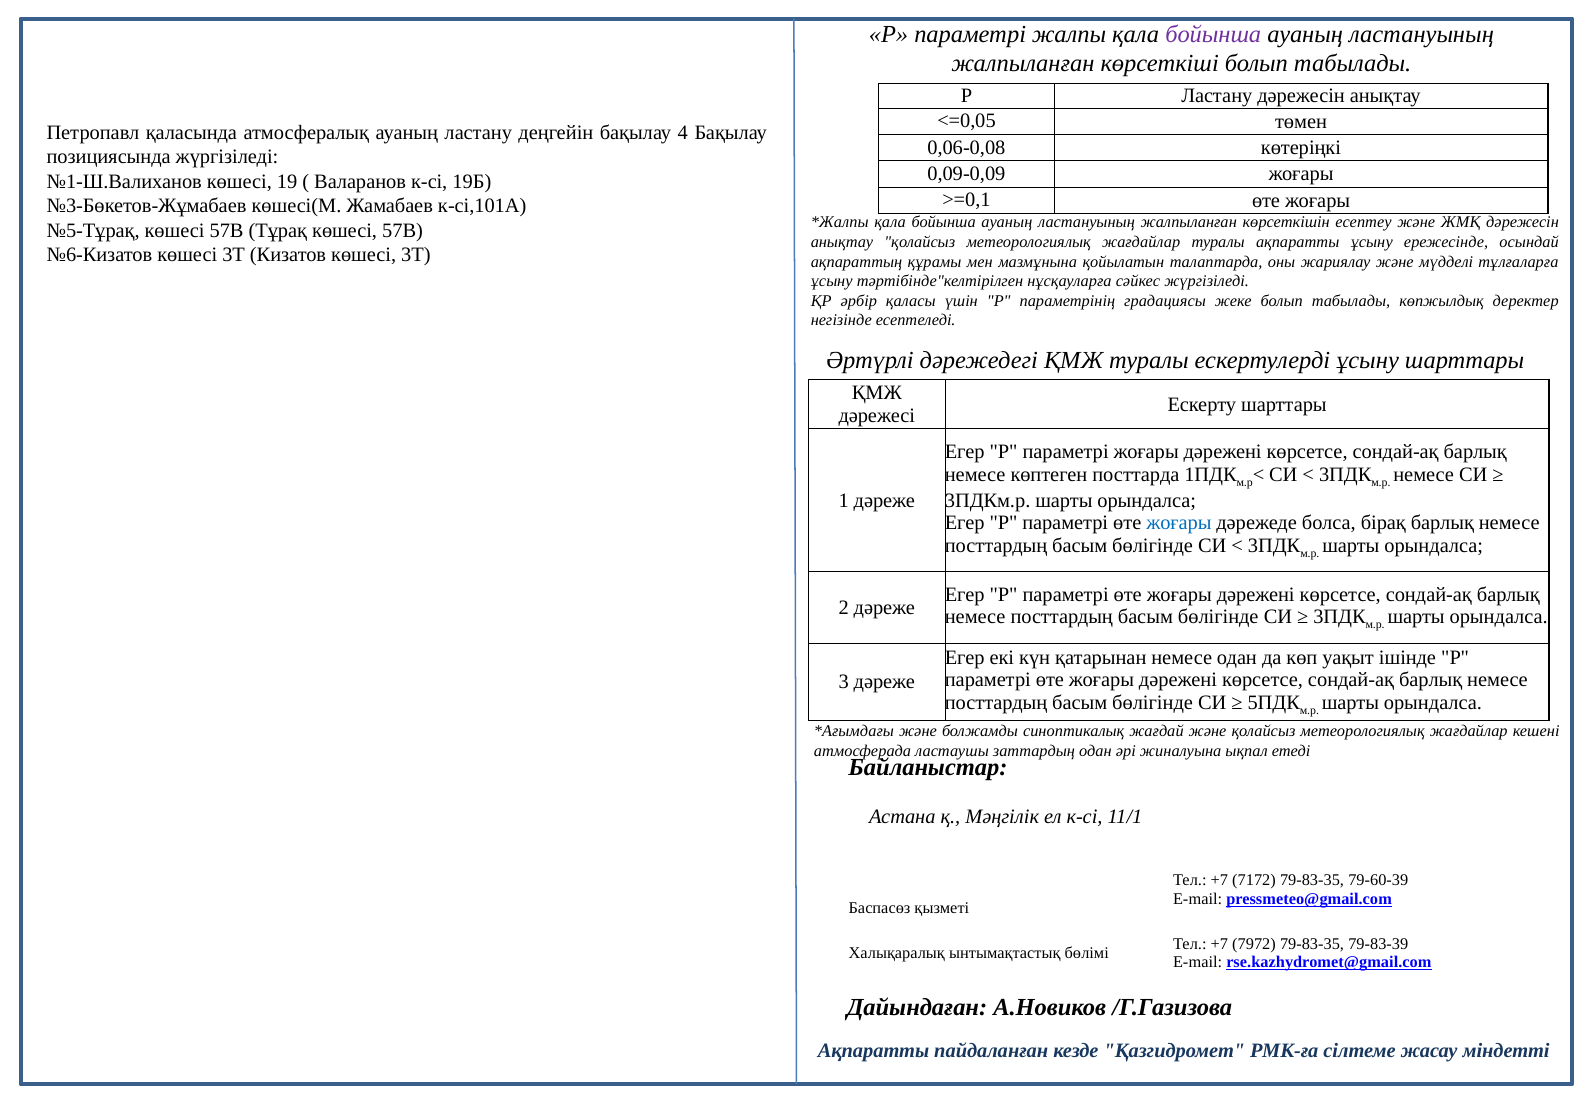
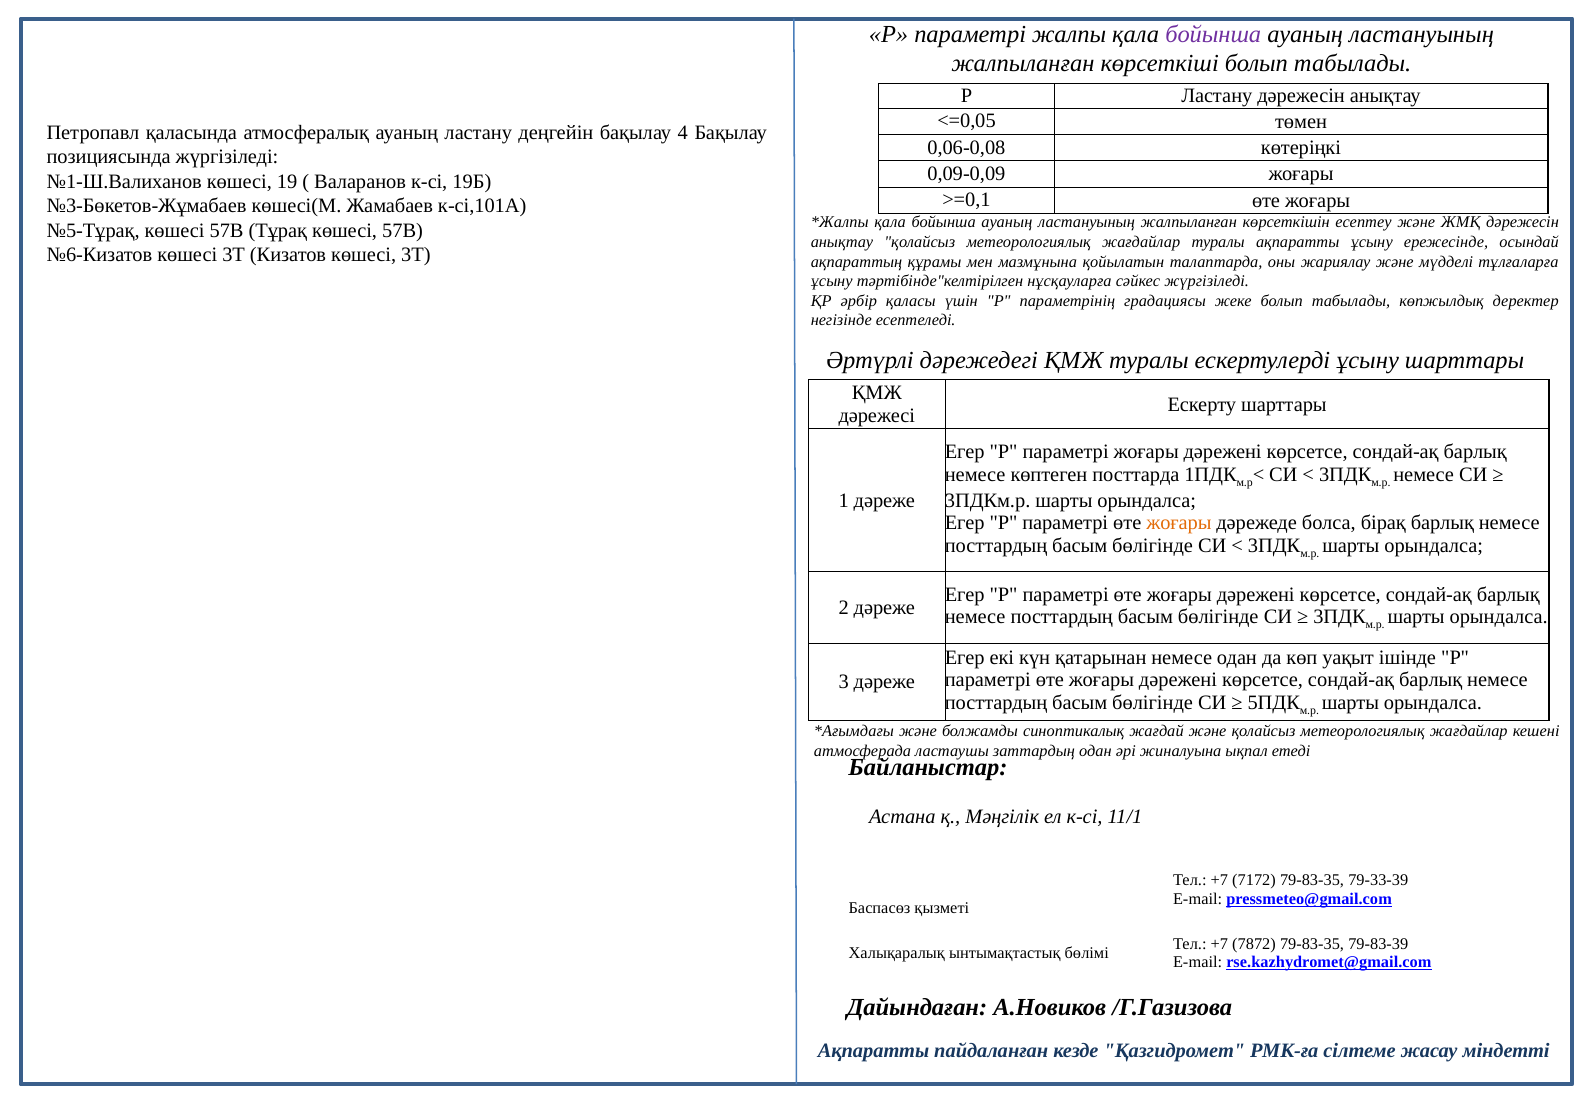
жоғары at (1179, 523) colour: blue -> orange
79-60-39: 79-60-39 -> 79-33-39
7972: 7972 -> 7872
